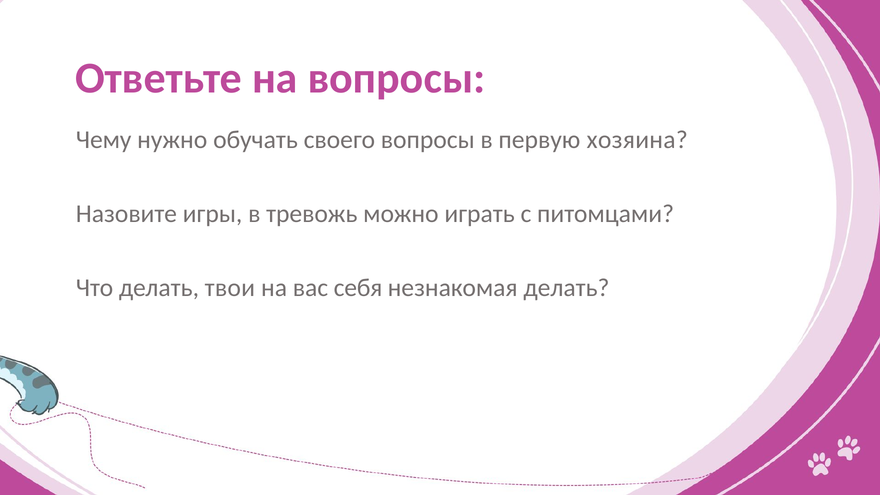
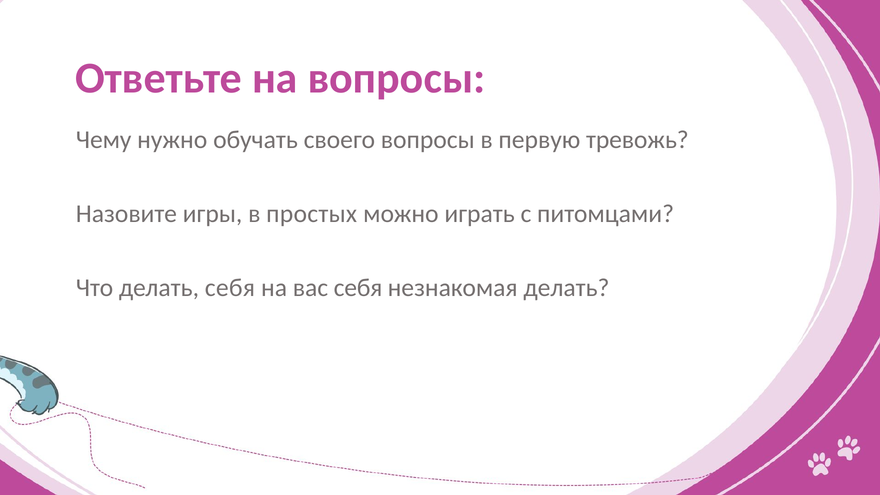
хозяина: хозяина -> тревожь
тревожь: тревожь -> простых
делать твои: твои -> себя
